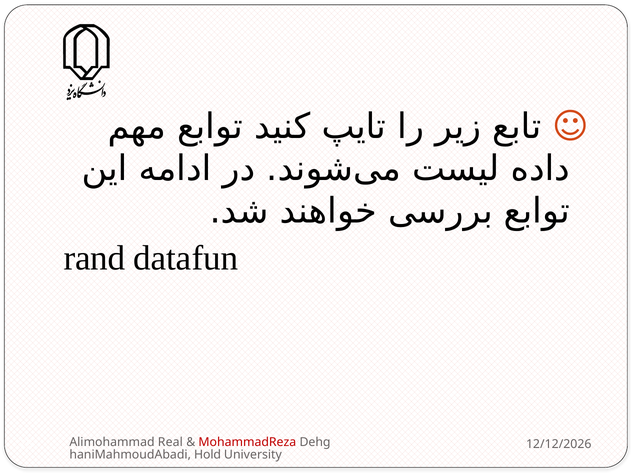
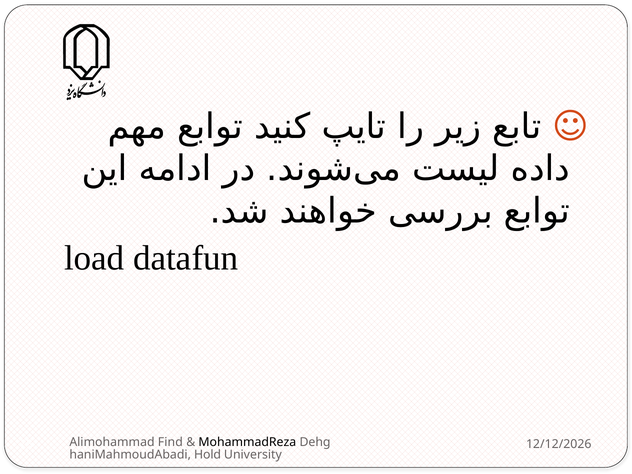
rand: rand -> load
Real: Real -> Find
MohammadReza colour: red -> black
